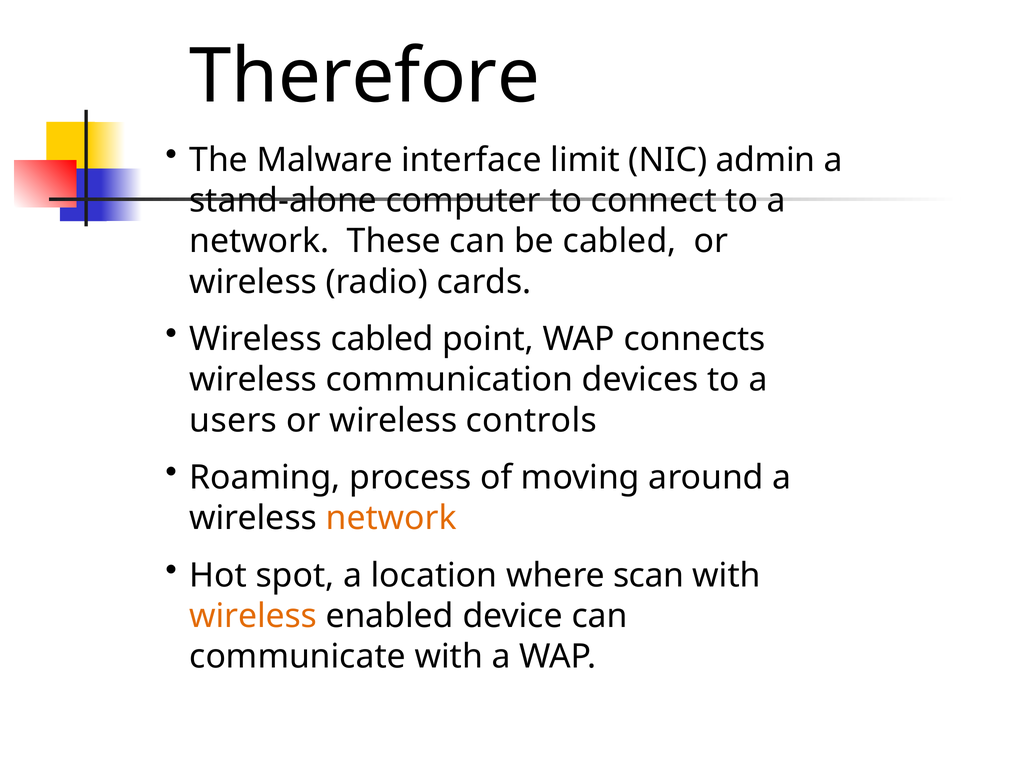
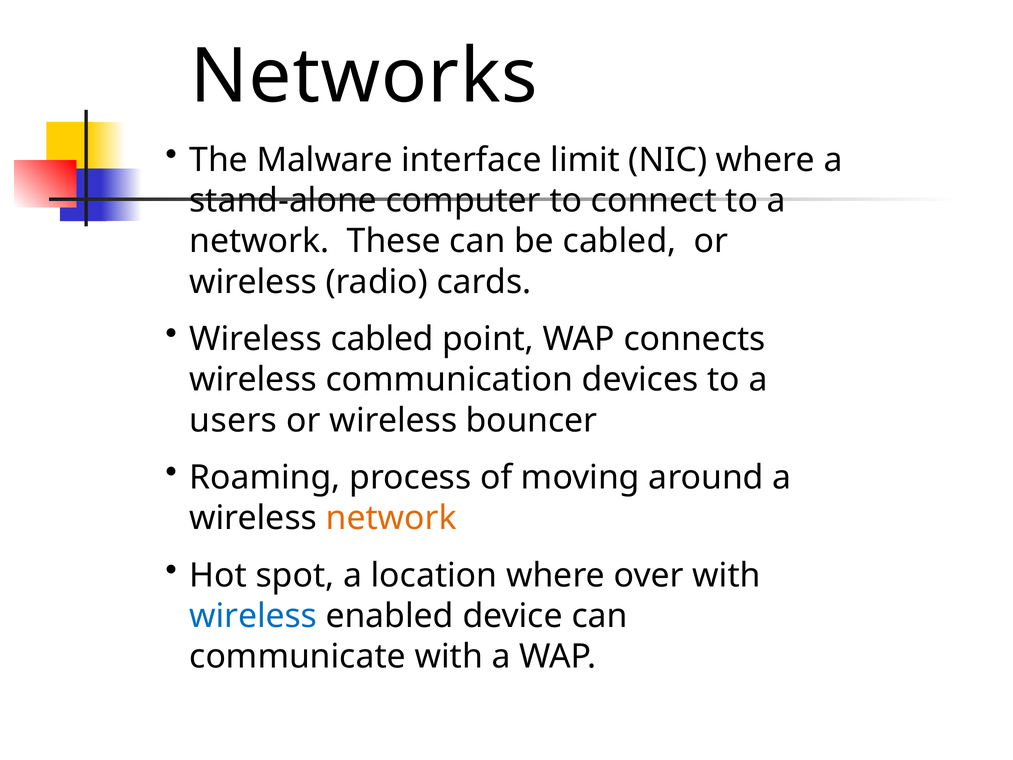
Therefore: Therefore -> Networks
NIC admin: admin -> where
controls: controls -> bouncer
scan: scan -> over
wireless at (253, 616) colour: orange -> blue
